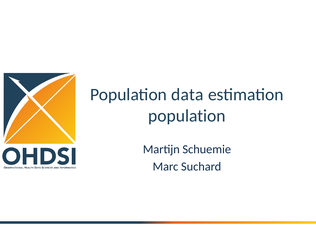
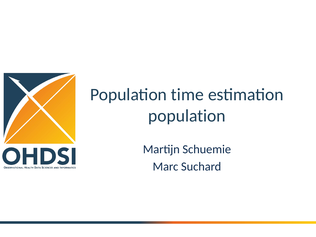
data: data -> time
